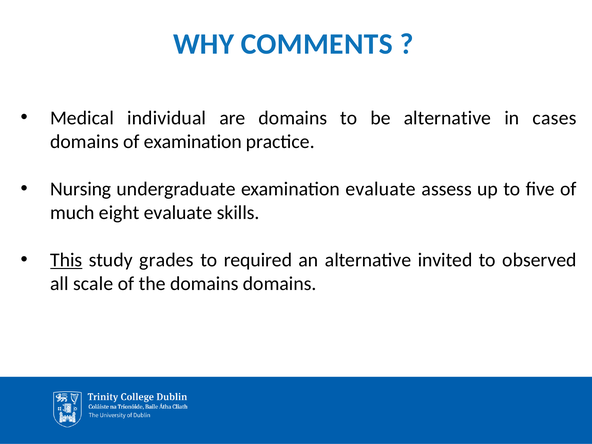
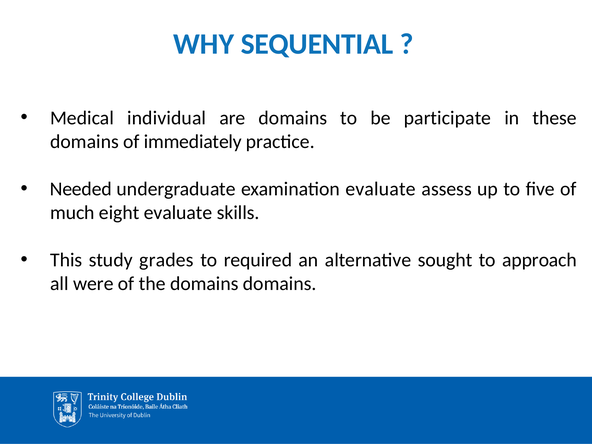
COMMENTS: COMMENTS -> SEQUENTIAL
be alternative: alternative -> participate
cases: cases -> these
of examination: examination -> immediately
Nursing: Nursing -> Needed
This underline: present -> none
invited: invited -> sought
observed: observed -> approach
scale: scale -> were
